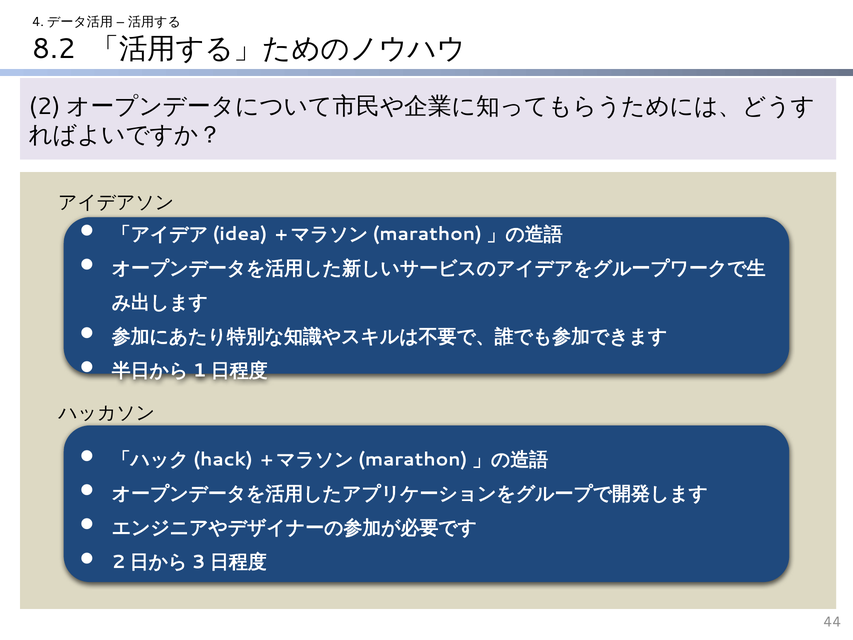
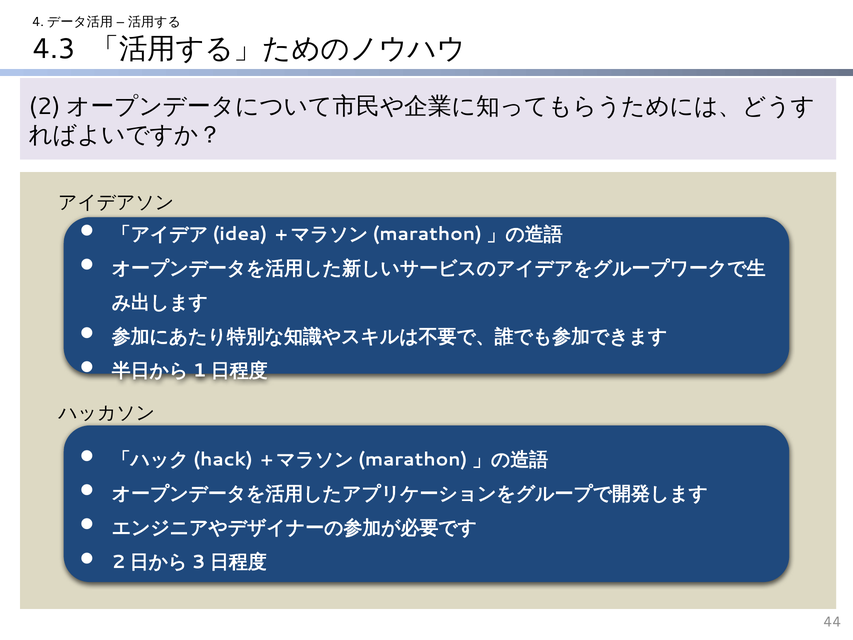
8.2: 8.2 -> 4.3
